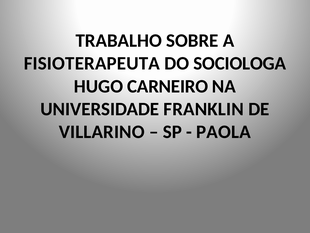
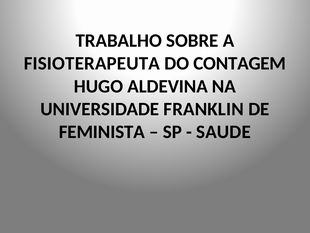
SOCIOLOGA: SOCIOLOGA -> CONTAGEM
CARNEIRO: CARNEIRO -> ALDEVINA
VILLARINO: VILLARINO -> FEMINISTA
PAOLA: PAOLA -> SAUDE
